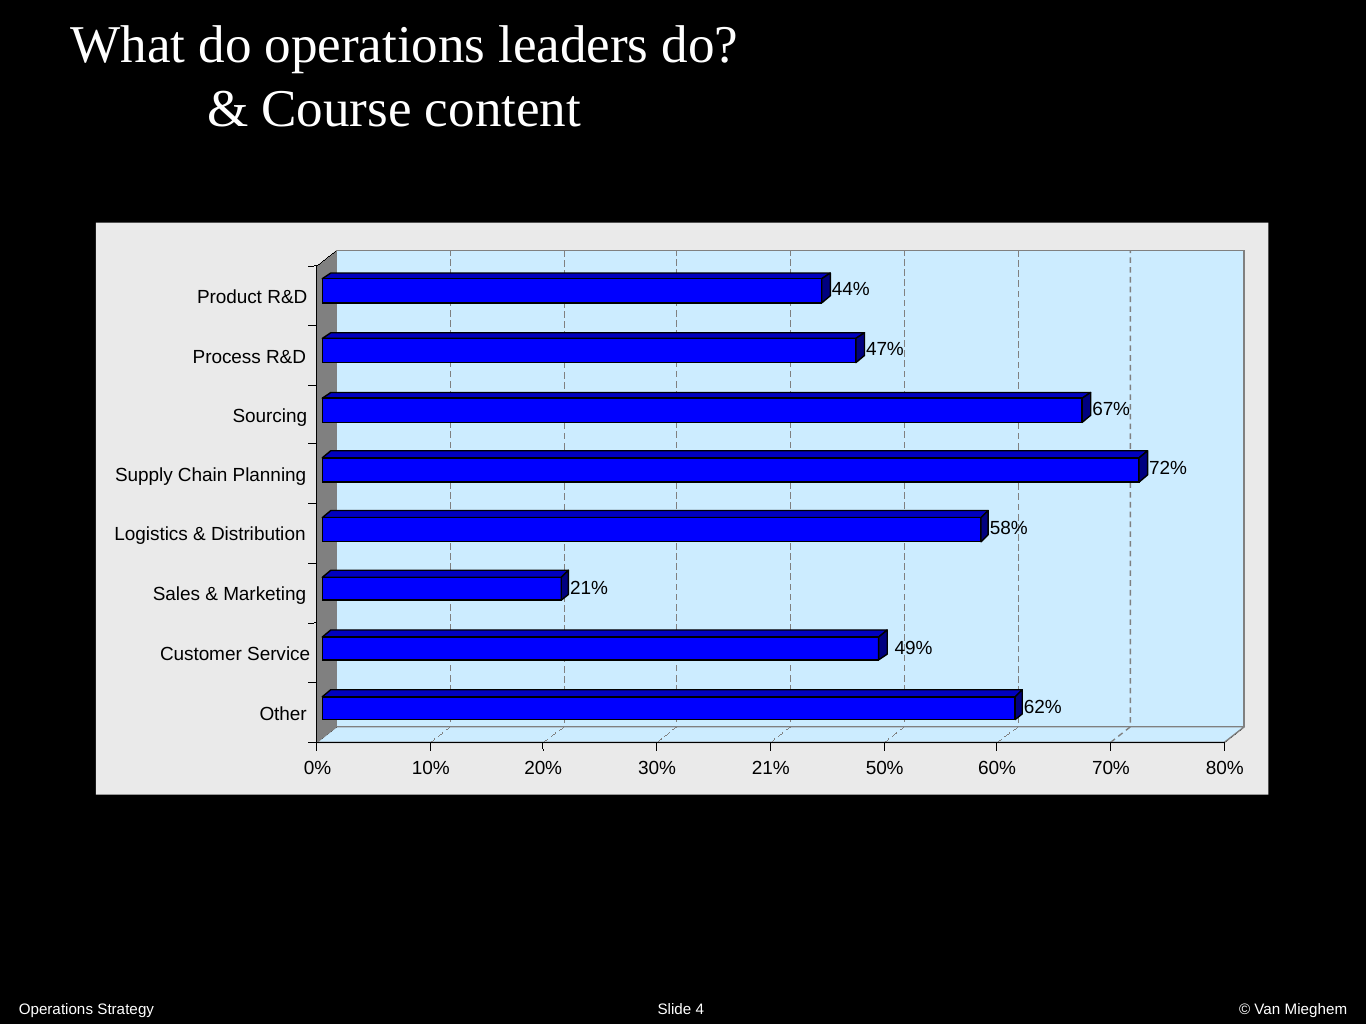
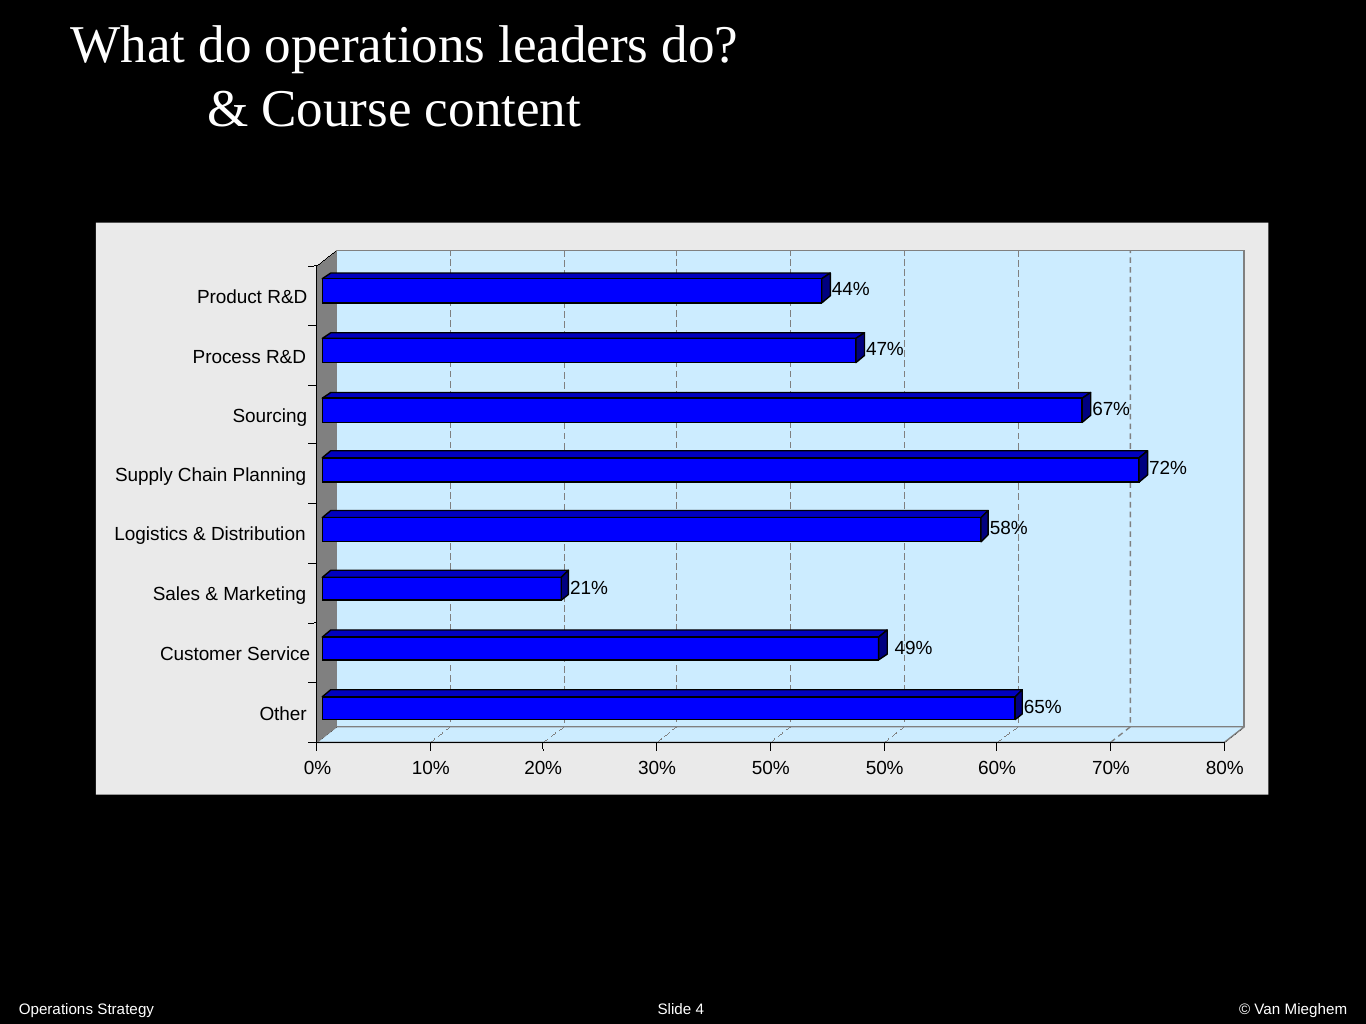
62%: 62% -> 65%
30% 21%: 21% -> 50%
